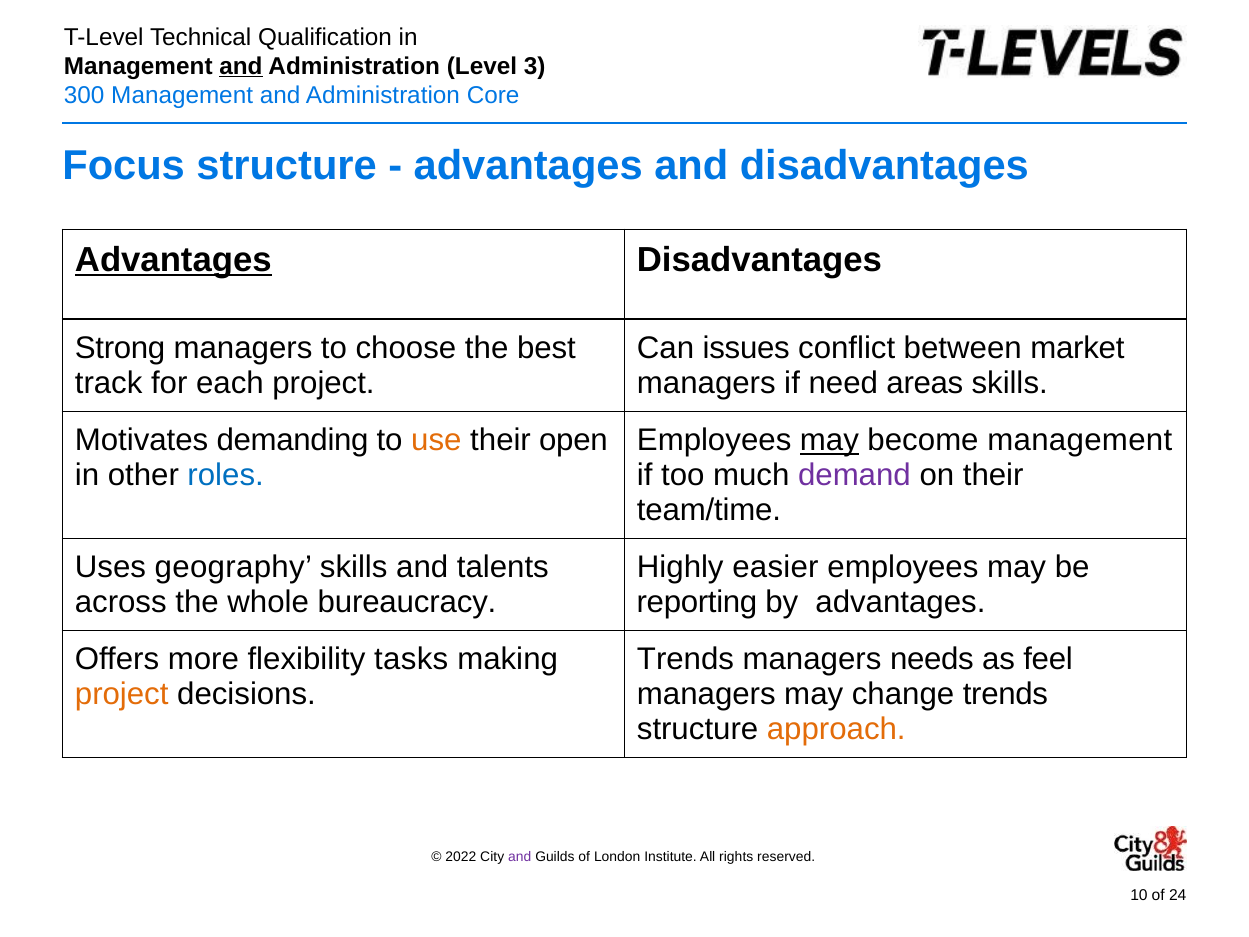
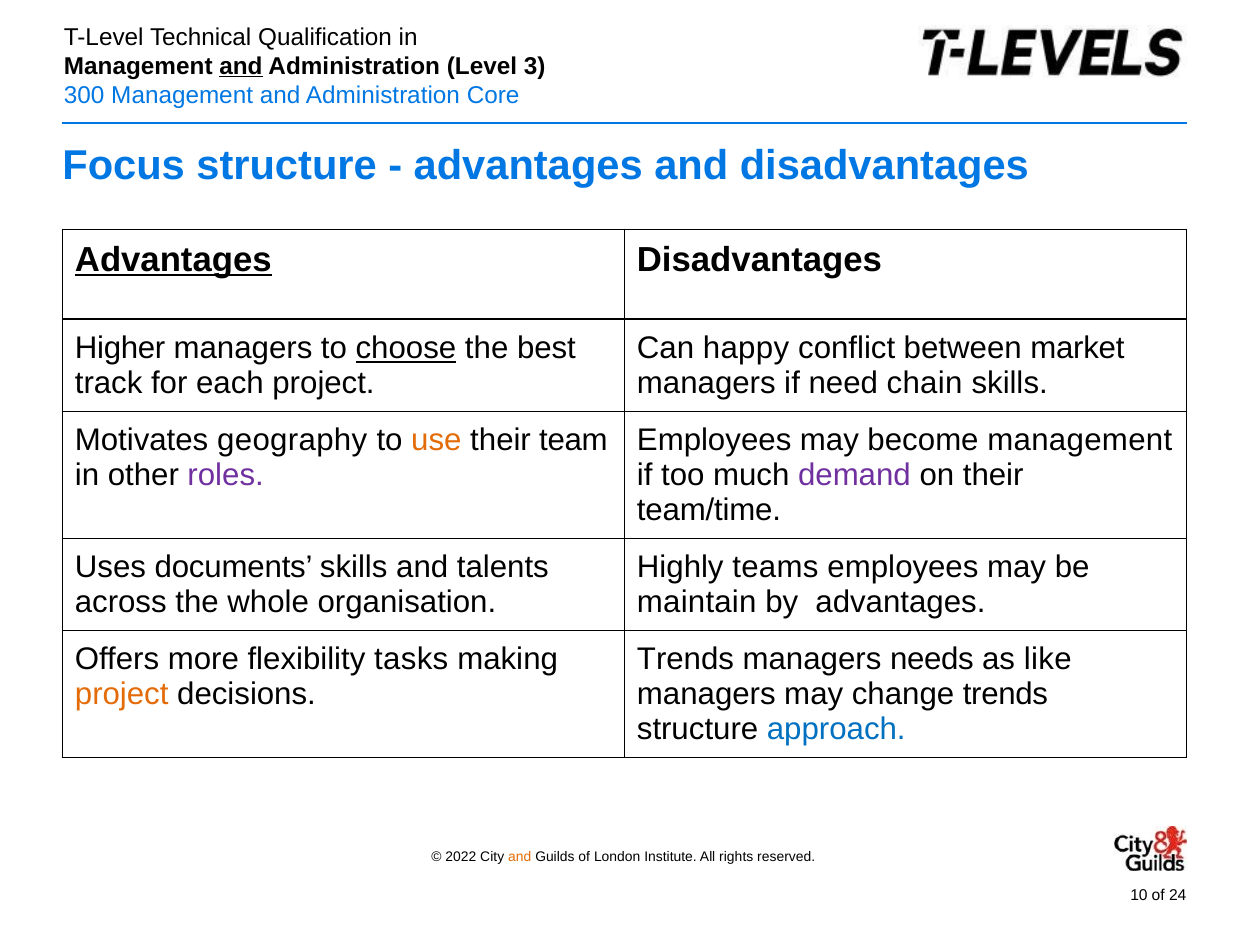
Strong: Strong -> Higher
choose underline: none -> present
issues: issues -> happy
areas: areas -> chain
demanding: demanding -> geography
open: open -> team
may at (829, 440) underline: present -> none
roles colour: blue -> purple
geography: geography -> documents
easier: easier -> teams
bureaucracy: bureaucracy -> organisation
reporting: reporting -> maintain
feel: feel -> like
approach colour: orange -> blue
and at (520, 856) colour: purple -> orange
